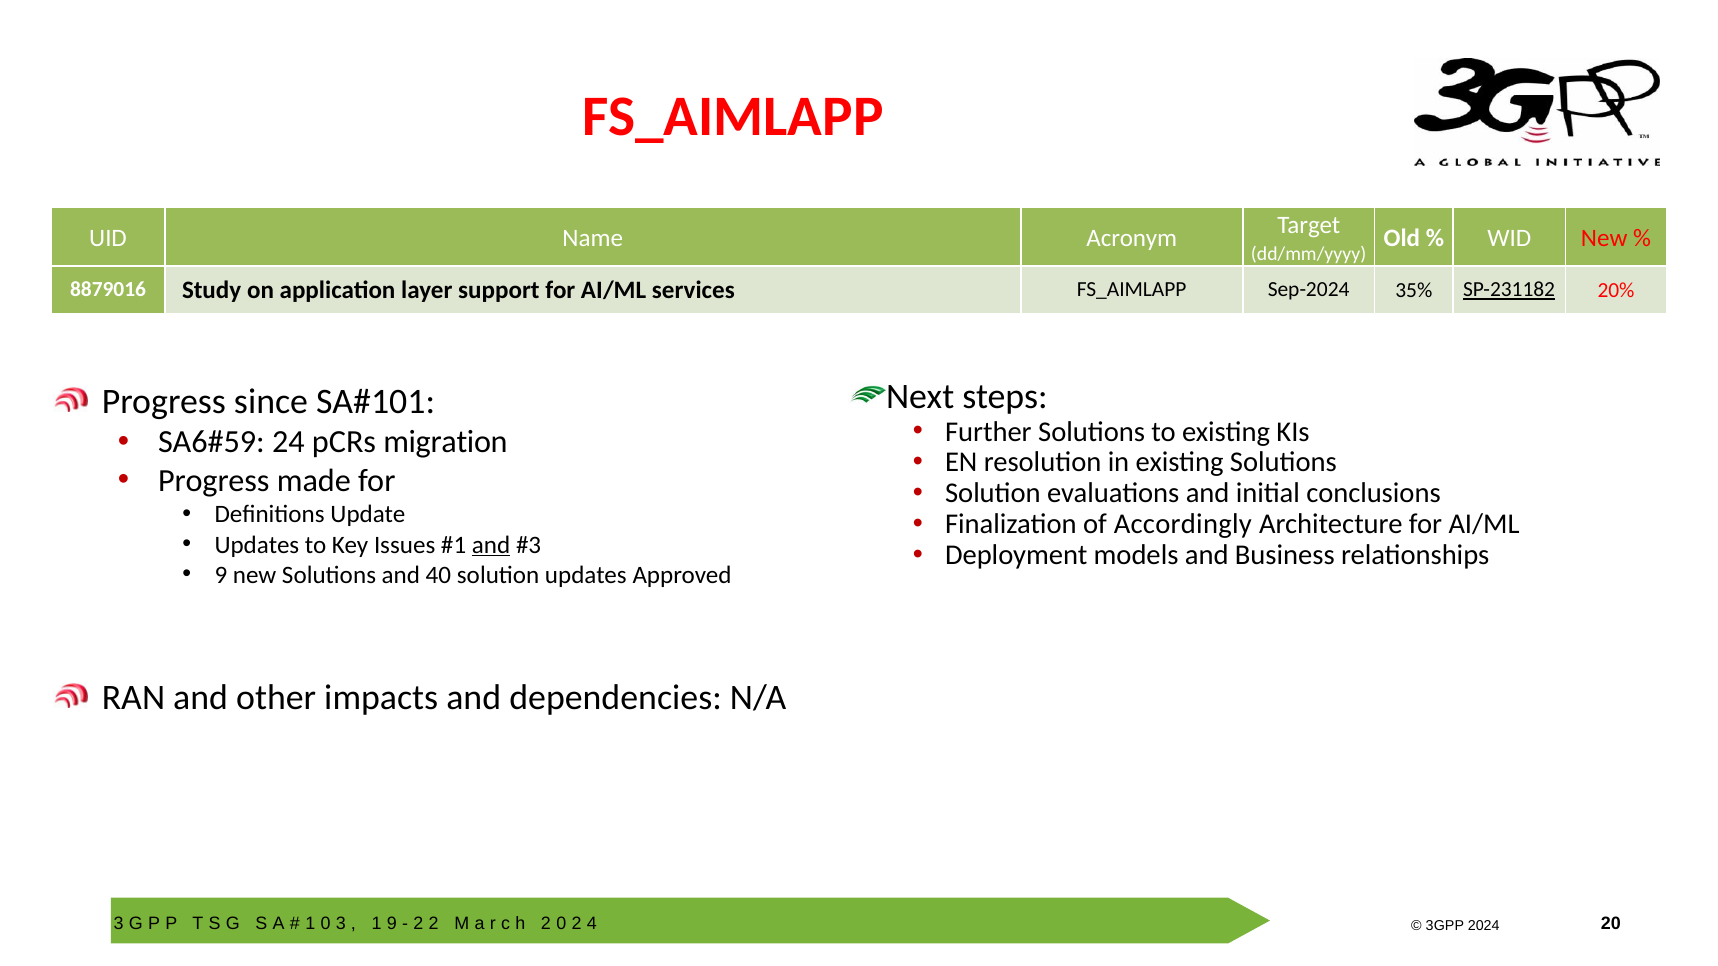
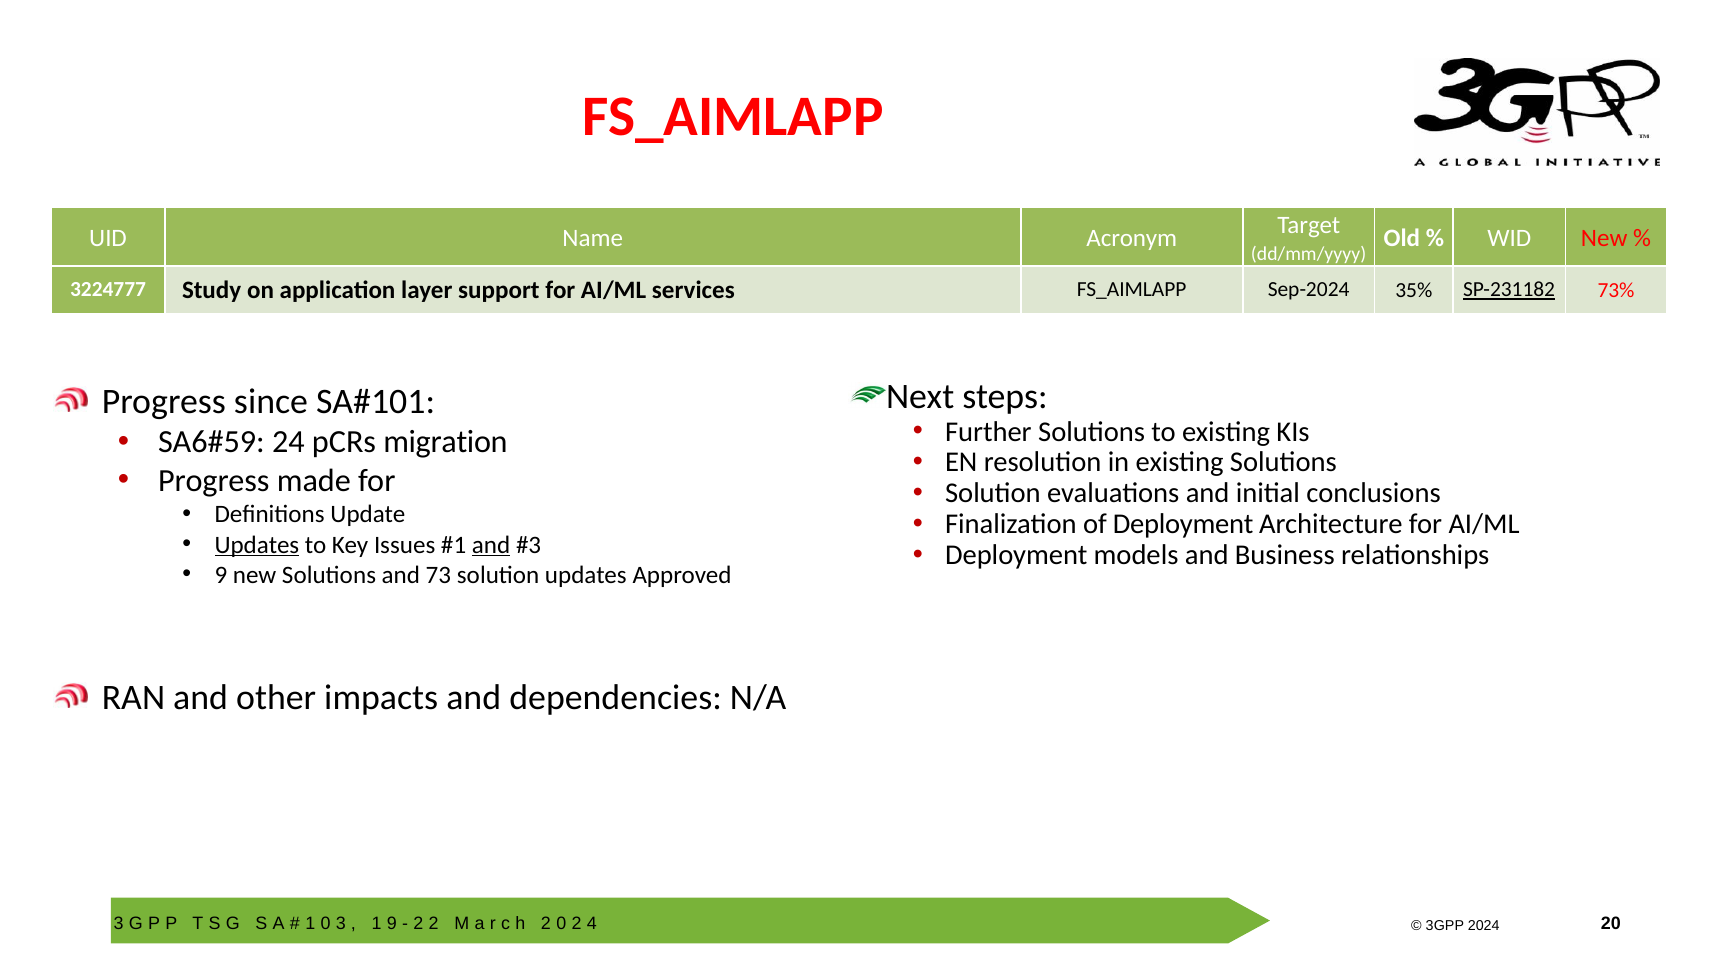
8879016: 8879016 -> 3224777
20%: 20% -> 73%
of Accordingly: Accordingly -> Deployment
Updates at (257, 545) underline: none -> present
40: 40 -> 73
